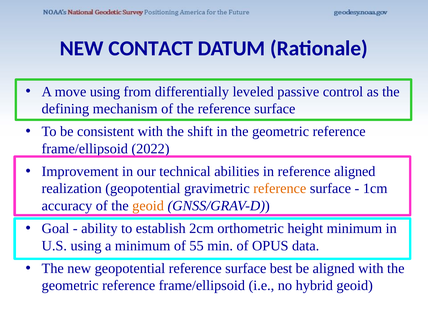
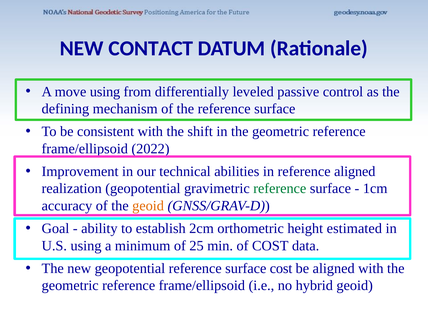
reference at (280, 189) colour: orange -> green
height minimum: minimum -> estimated
55: 55 -> 25
of OPUS: OPUS -> COST
surface best: best -> cost
